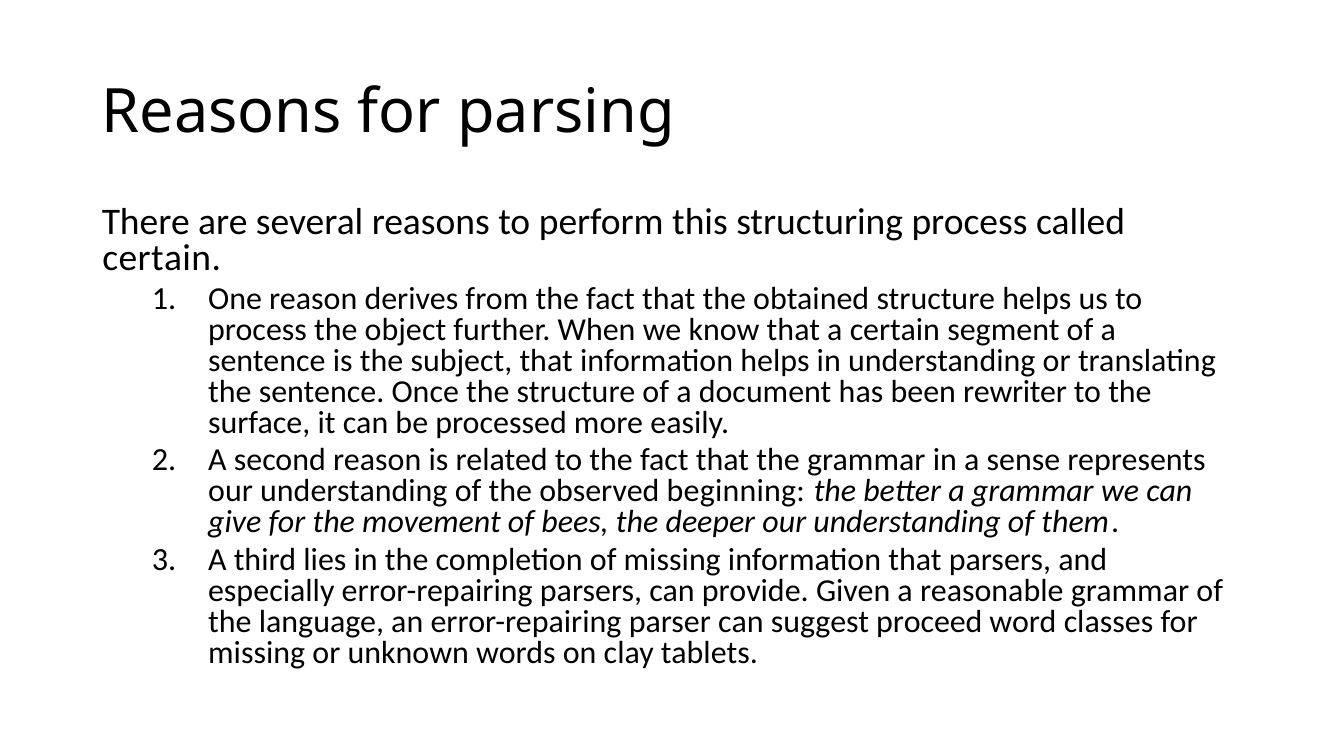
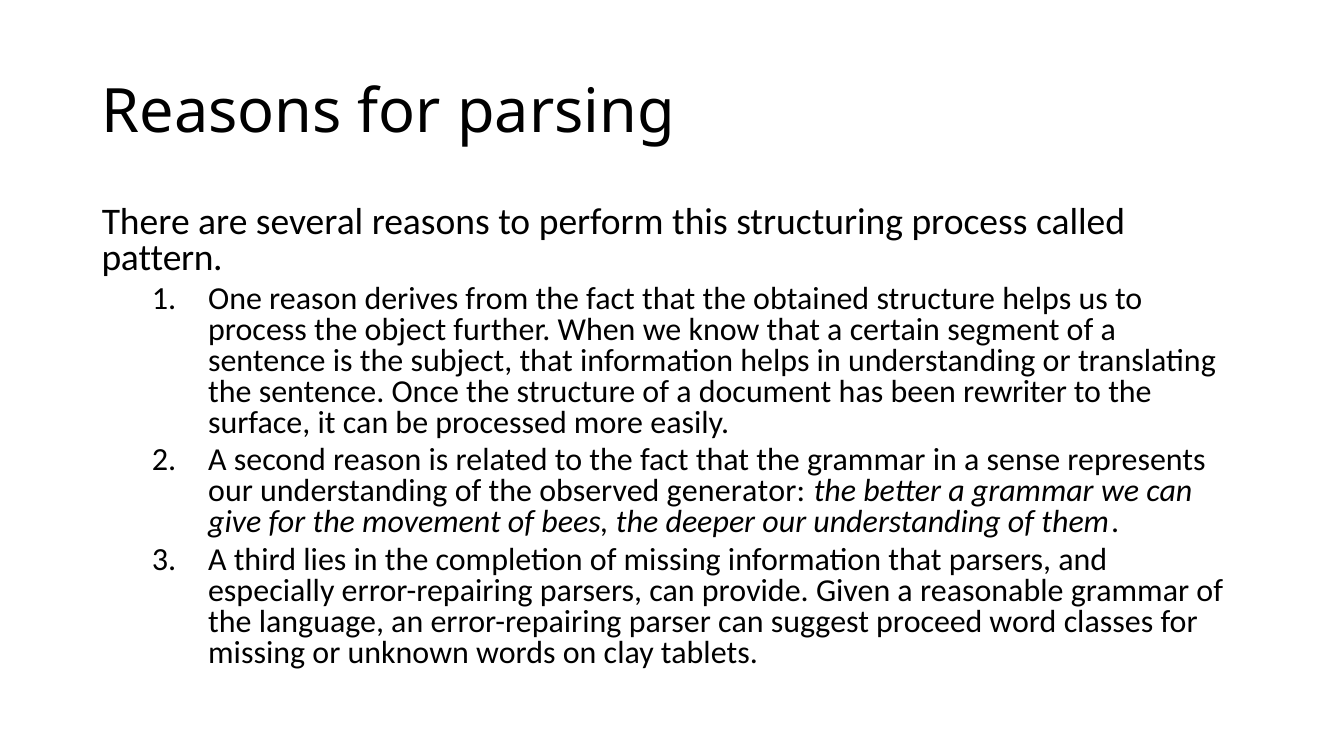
certain at (162, 258): certain -> pattern
beginning: beginning -> generator
